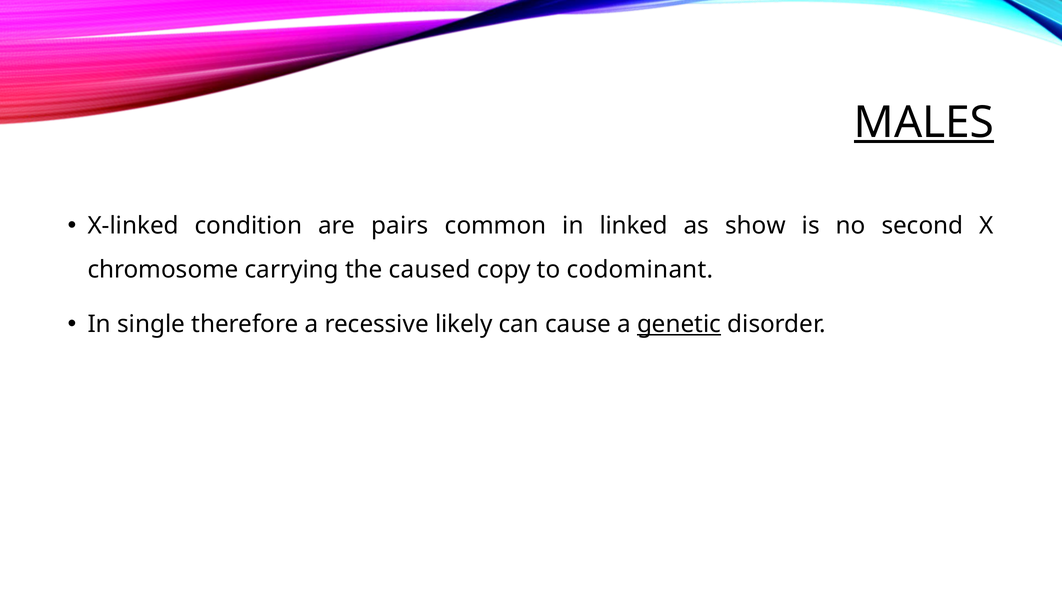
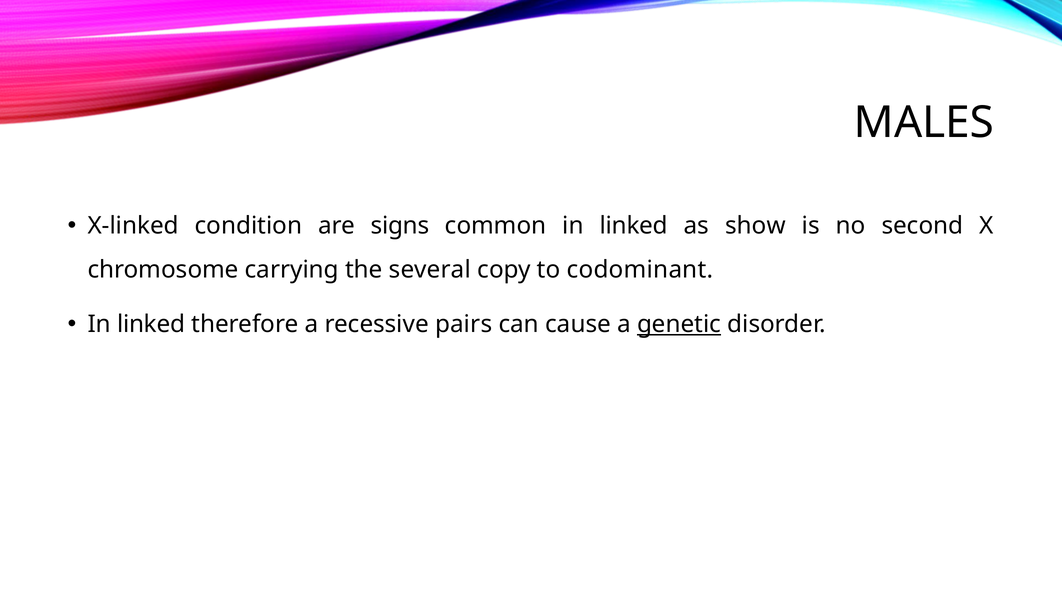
MALES underline: present -> none
pairs: pairs -> signs
caused: caused -> several
single at (151, 325): single -> linked
likely: likely -> pairs
